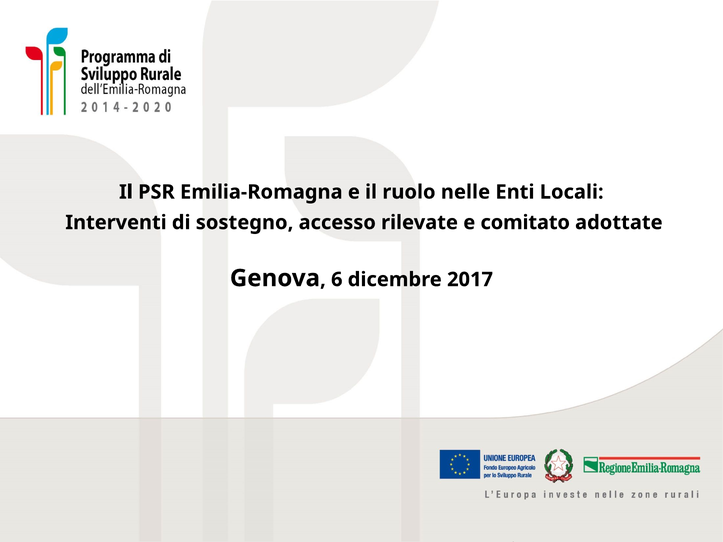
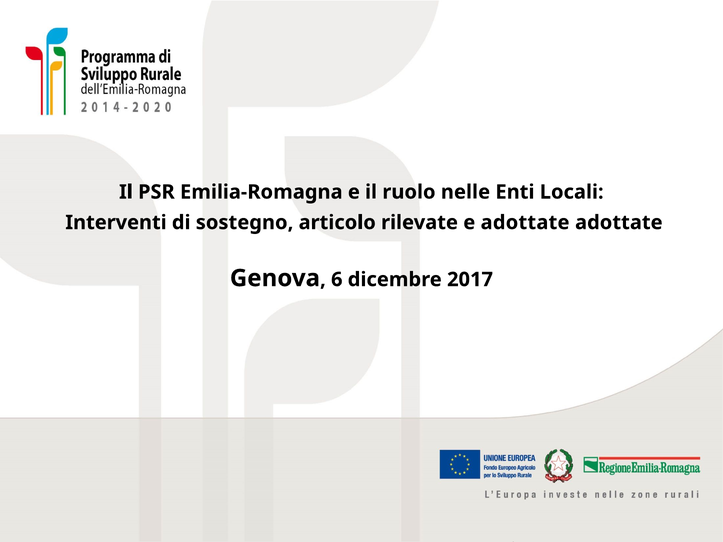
accesso: accesso -> articolo
e comitato: comitato -> adottate
